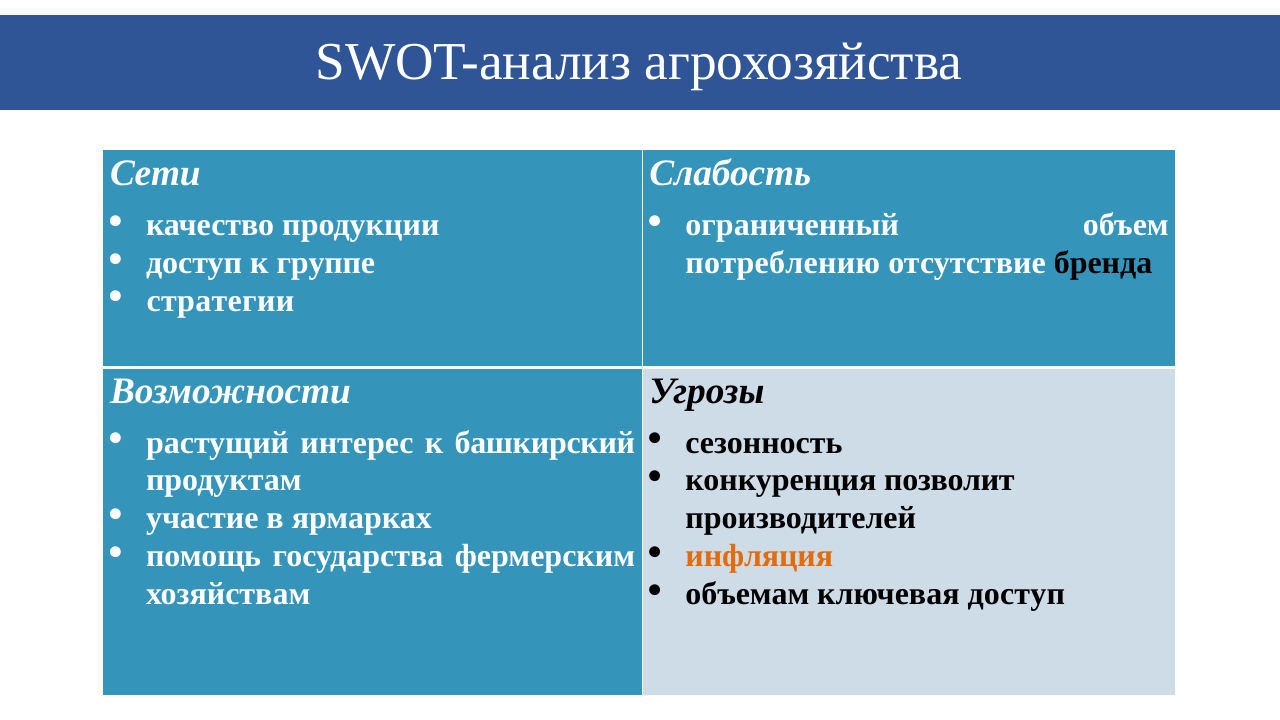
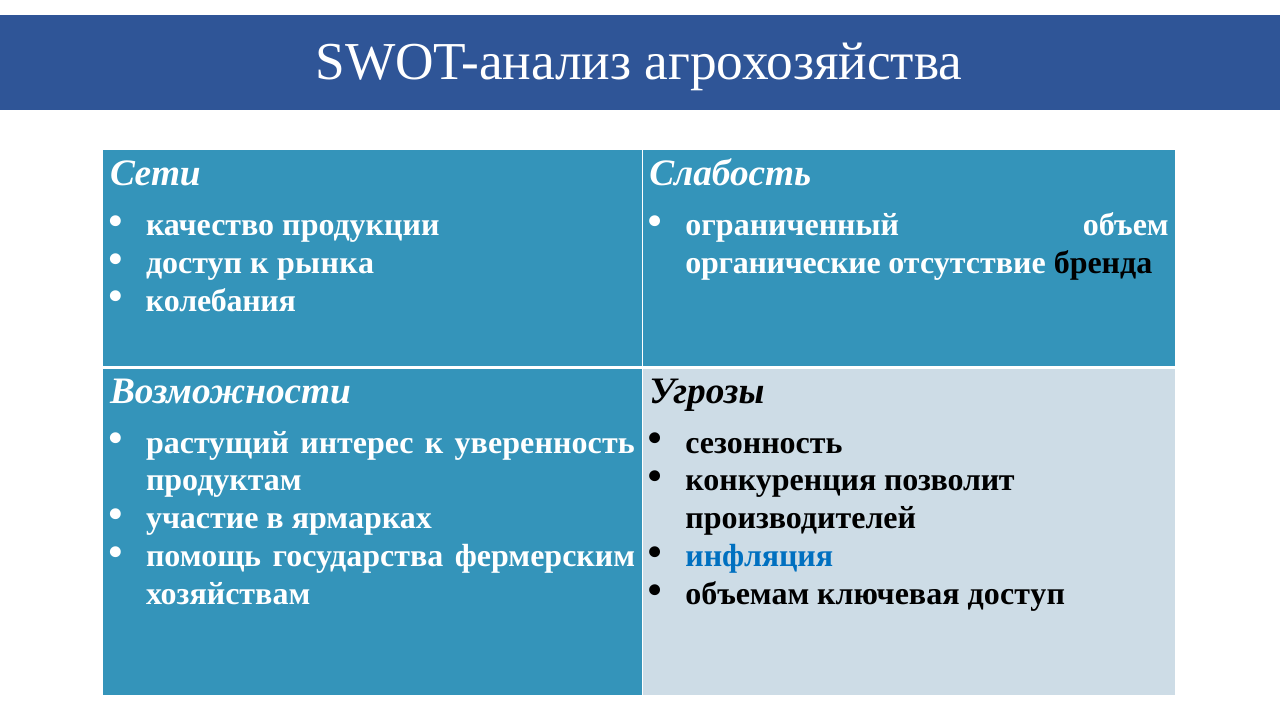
группе: группе -> рынка
потреблению: потреблению -> органические
стратегии: стратегии -> колебания
башкирский: башкирский -> уверенность
инфляция colour: orange -> blue
